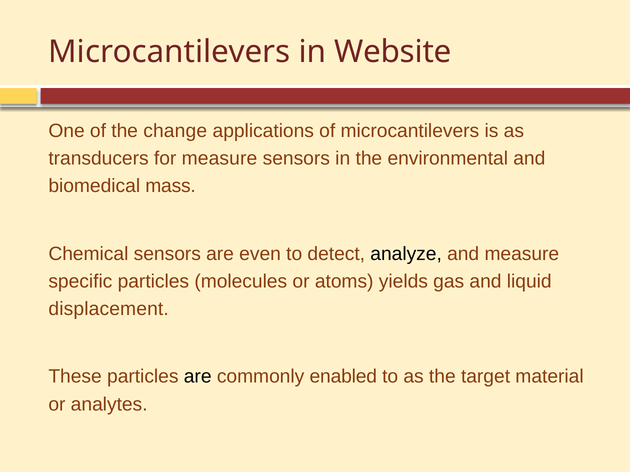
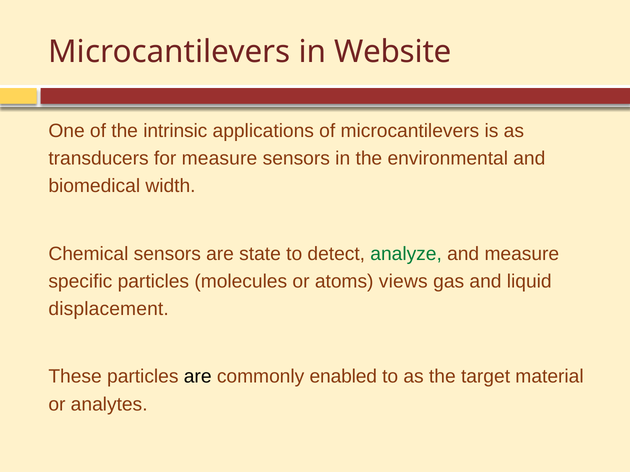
change: change -> intrinsic
mass: mass -> width
even: even -> state
analyze colour: black -> green
yields: yields -> views
